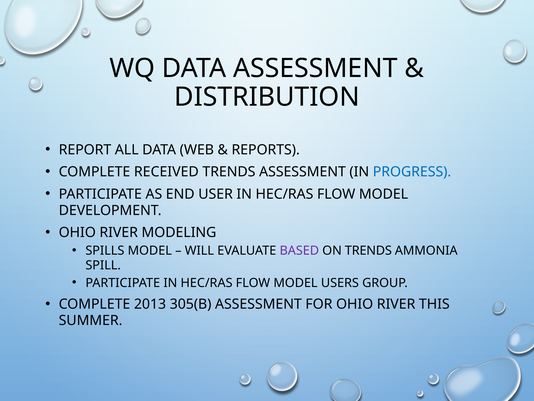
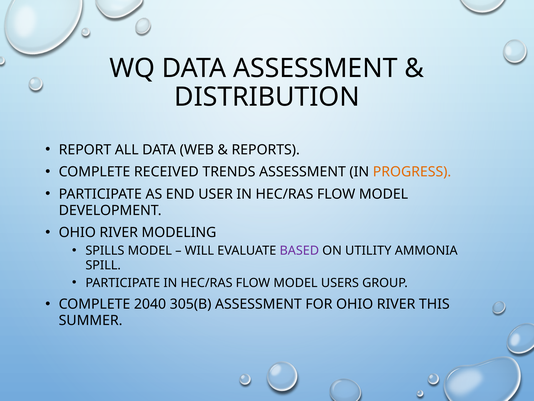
PROGRESS colour: blue -> orange
ON TRENDS: TRENDS -> UTILITY
2013: 2013 -> 2040
